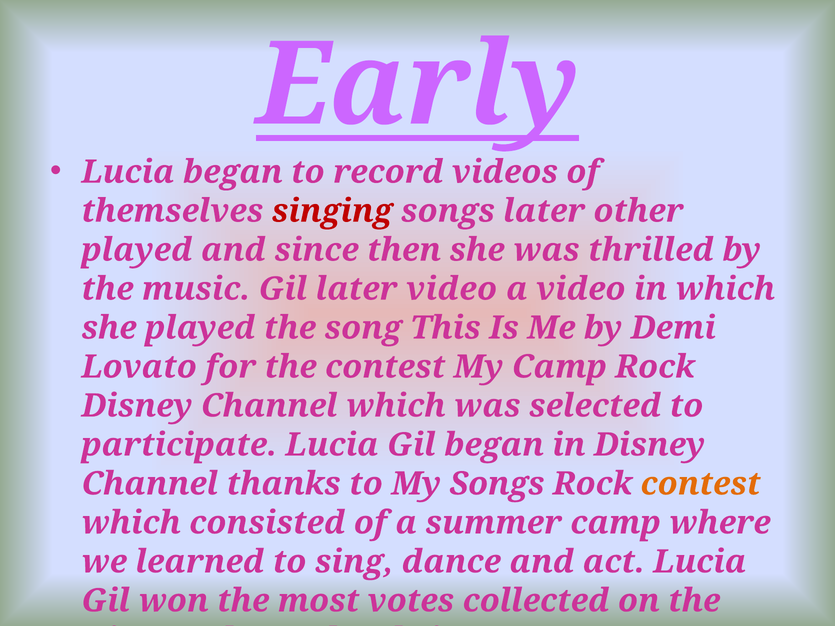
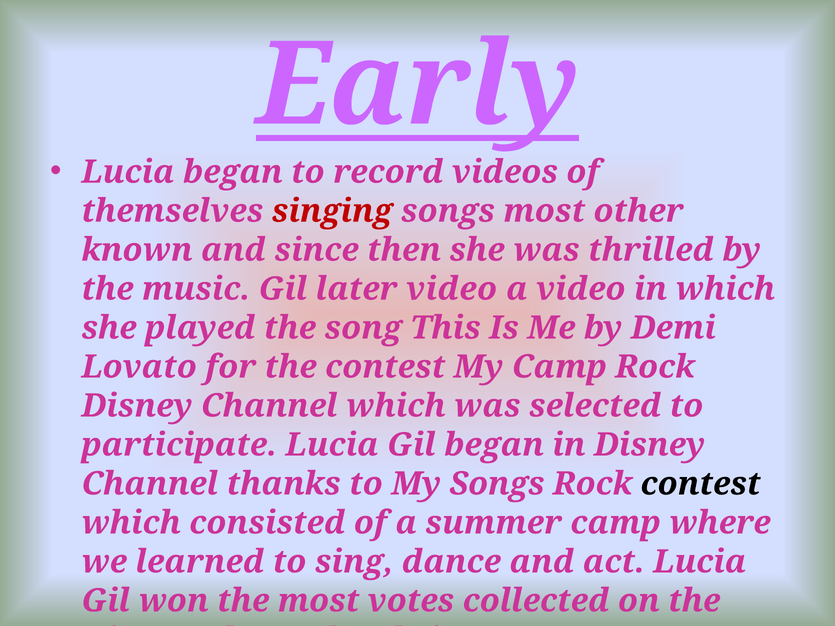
songs later: later -> most
played at (137, 250): played -> known
contest at (701, 484) colour: orange -> black
